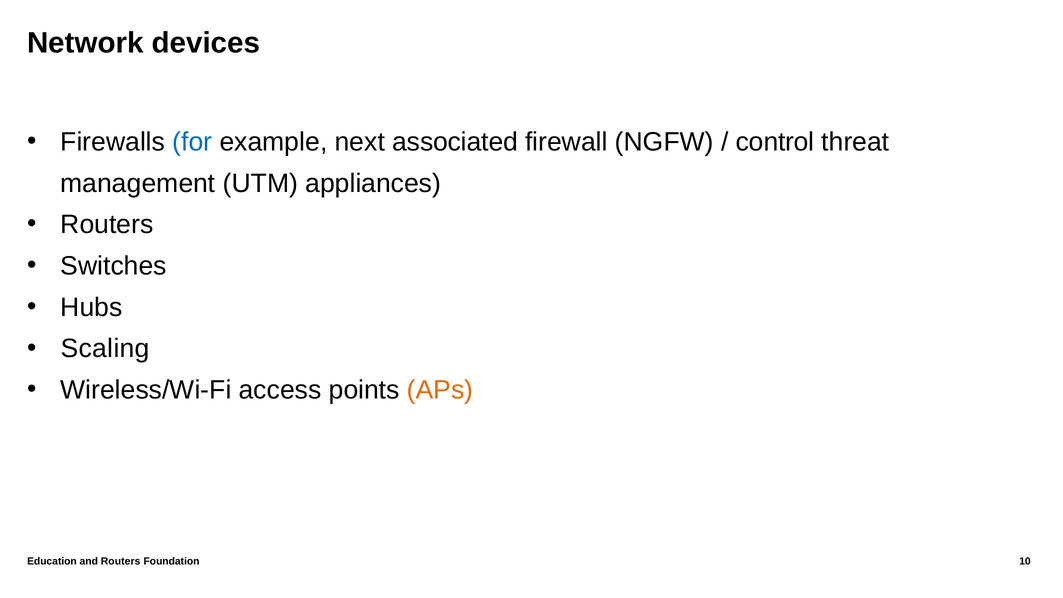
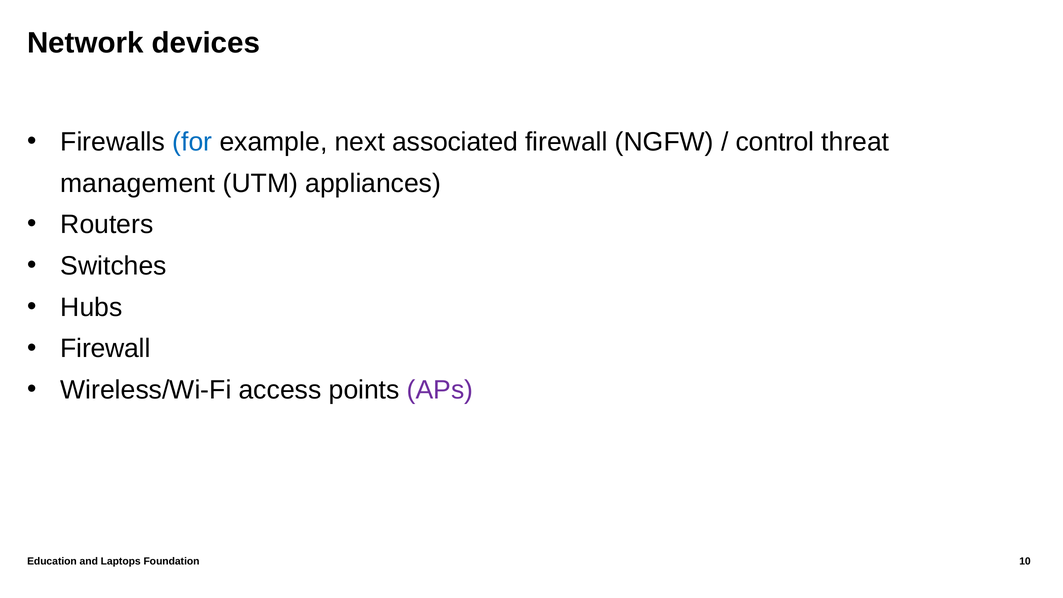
Scaling at (105, 349): Scaling -> Firewall
APs colour: orange -> purple
and Routers: Routers -> Laptops
